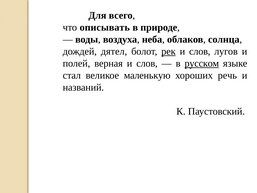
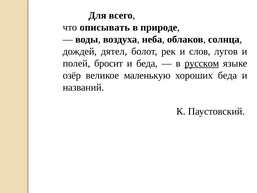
рек underline: present -> none
верная: верная -> бросит
слов at (147, 63): слов -> беда
стал: стал -> озёр
хороших речь: речь -> беда
